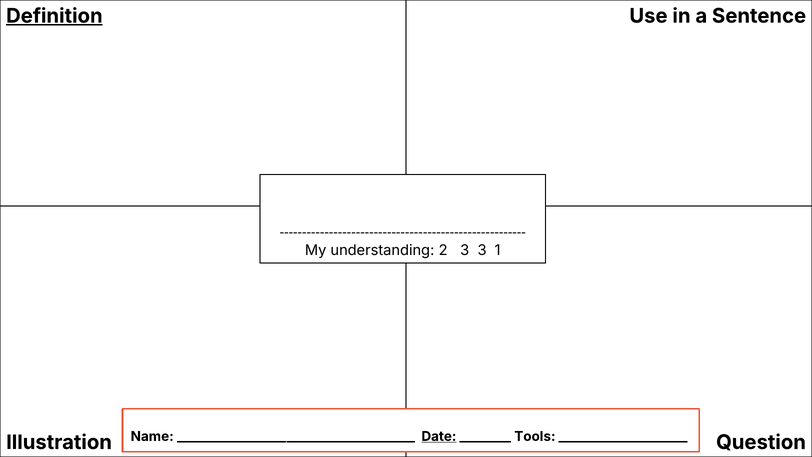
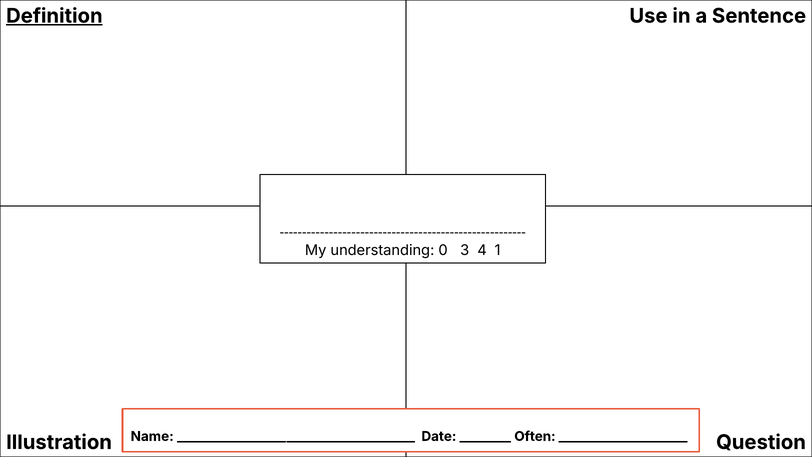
2: 2 -> 0
3 3: 3 -> 4
Date underline: present -> none
Tools: Tools -> Often
